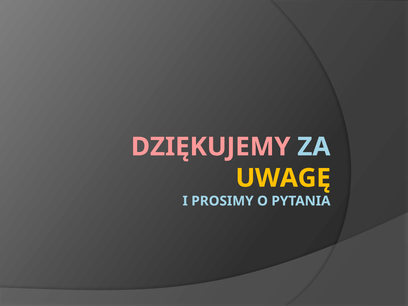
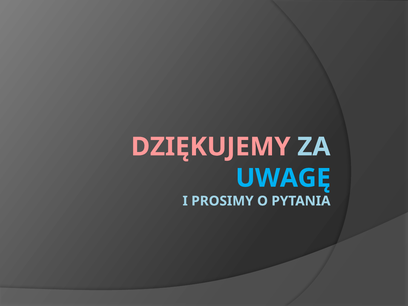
UWAGĘ colour: yellow -> light blue
